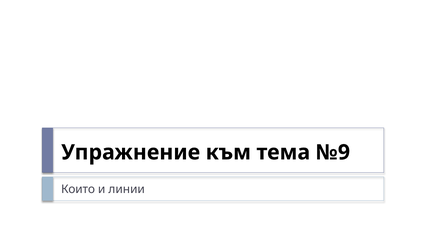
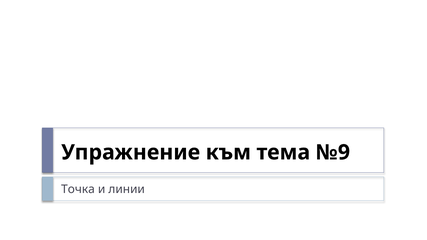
Които: Които -> Точка
